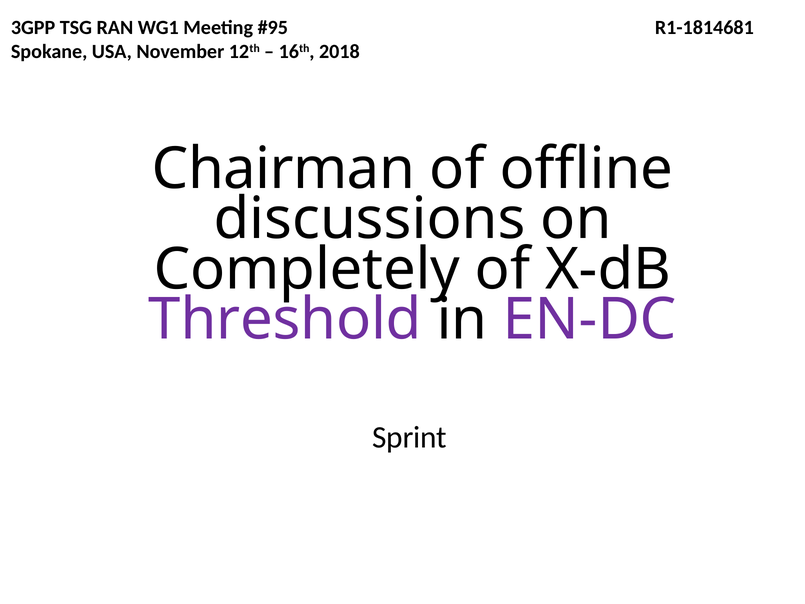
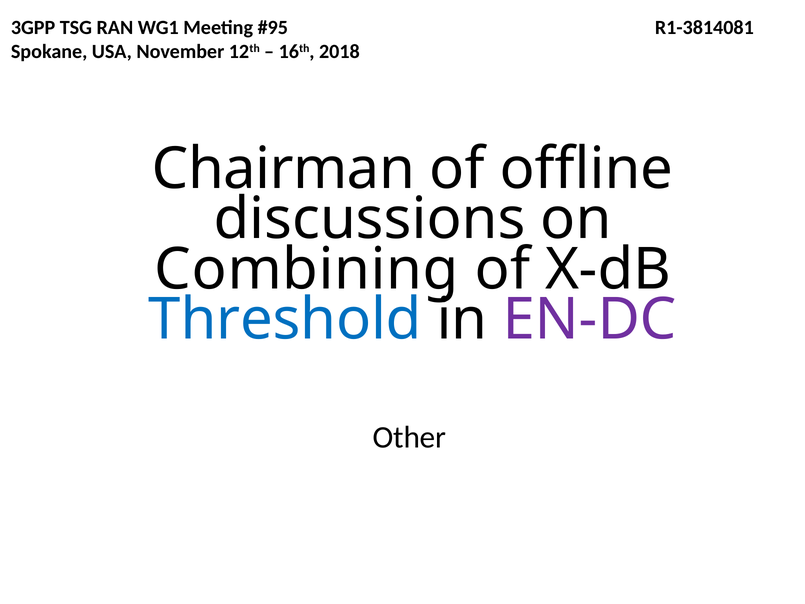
R1-1814681: R1-1814681 -> R1-3814081
Completely: Completely -> Combining
Threshold colour: purple -> blue
Sprint: Sprint -> Other
